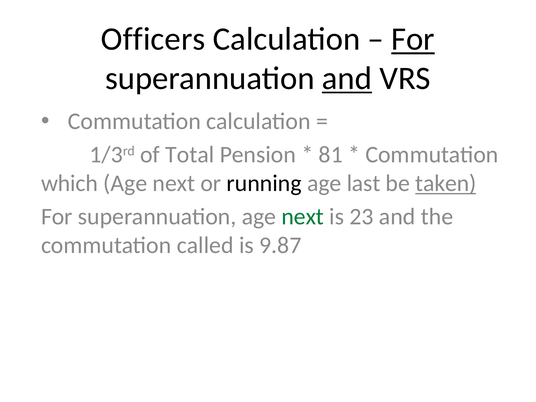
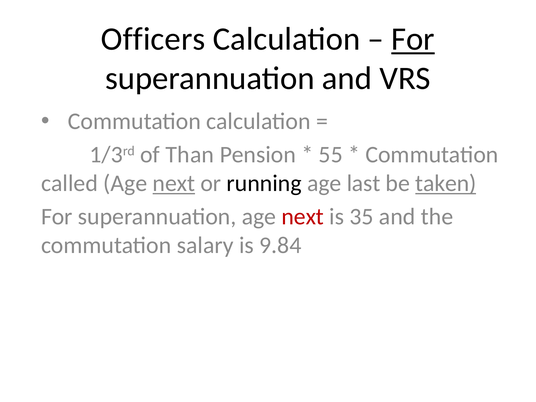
and at (347, 78) underline: present -> none
Total: Total -> Than
81: 81 -> 55
which: which -> called
next at (174, 183) underline: none -> present
next at (303, 217) colour: green -> red
23: 23 -> 35
called: called -> salary
9.87: 9.87 -> 9.84
